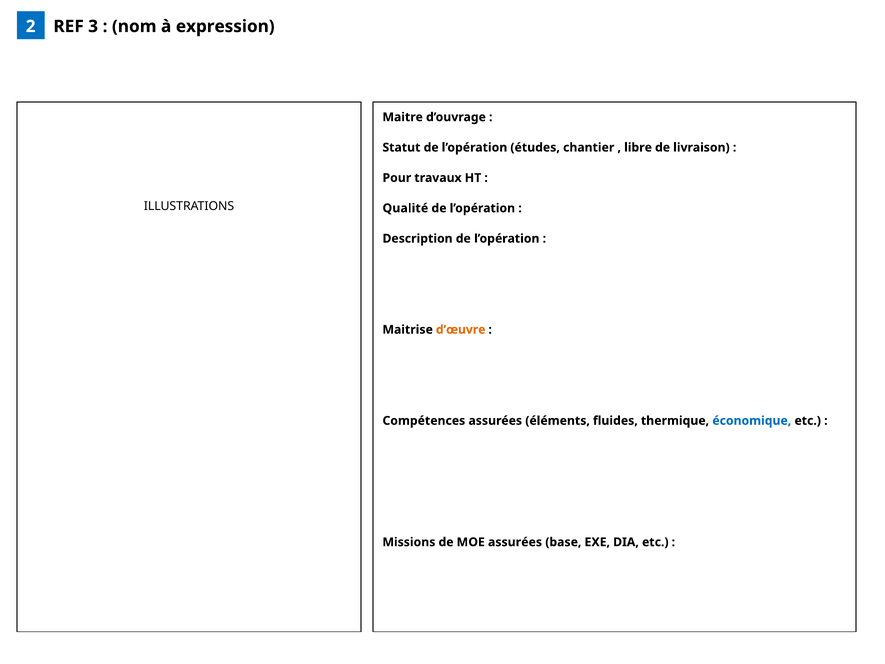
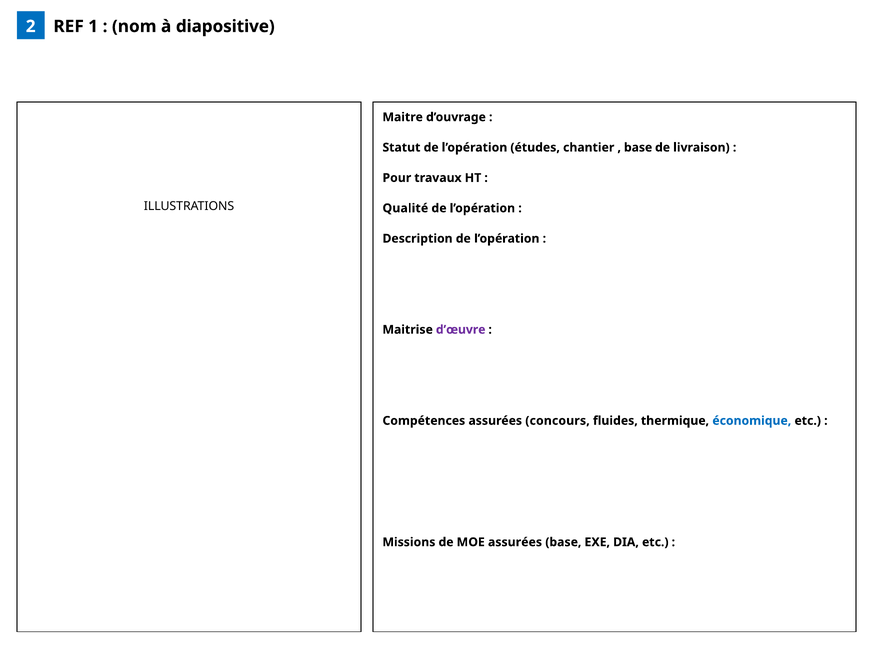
3: 3 -> 1
expression: expression -> diapositive
libre at (638, 147): libre -> base
d’œuvre colour: orange -> purple
éléments: éléments -> concours
